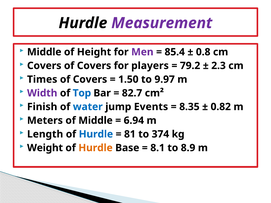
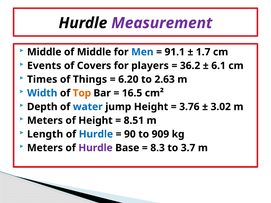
of Height: Height -> Middle
Men colour: purple -> blue
85.4: 85.4 -> 91.1
0.8: 0.8 -> 1.7
Covers at (44, 66): Covers -> Events
79.2: 79.2 -> 36.2
2.3: 2.3 -> 6.1
Covers at (90, 79): Covers -> Things
1.50: 1.50 -> 6.20
9.97: 9.97 -> 2.63
Width colour: purple -> blue
Top colour: blue -> orange
82.7: 82.7 -> 16.5
Finish: Finish -> Depth
jump Events: Events -> Height
8.35: 8.35 -> 3.76
0.82: 0.82 -> 3.02
of Middle: Middle -> Height
6.94: 6.94 -> 8.51
81: 81 -> 90
374: 374 -> 909
Weight at (45, 148): Weight -> Meters
Hurdle at (96, 148) colour: orange -> purple
8.1: 8.1 -> 8.3
8.9: 8.9 -> 3.7
